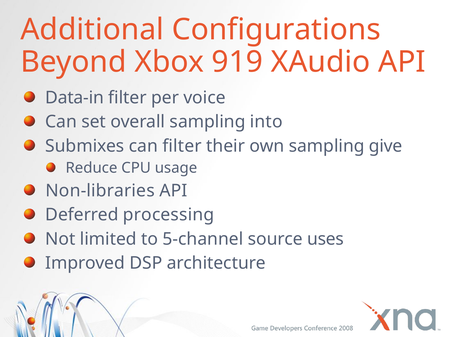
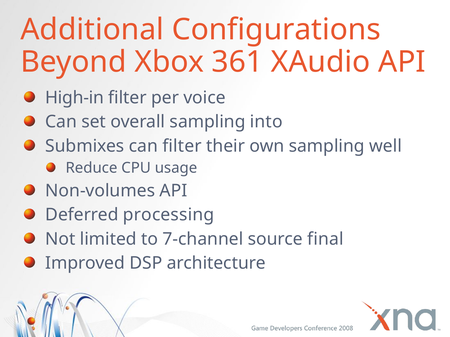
919: 919 -> 361
Data-in: Data-in -> High-in
give: give -> well
Non-libraries: Non-libraries -> Non-volumes
5-channel: 5-channel -> 7-channel
uses: uses -> final
